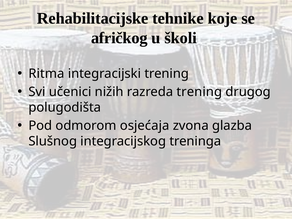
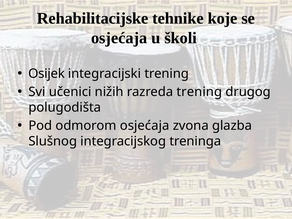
afričkog at (119, 38): afričkog -> osjećaja
Ritma: Ritma -> Osijek
